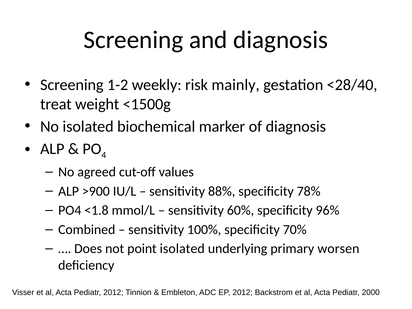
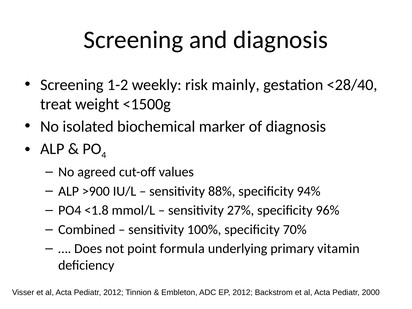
78%: 78% -> 94%
60%: 60% -> 27%
point isolated: isolated -> formula
worsen: worsen -> vitamin
